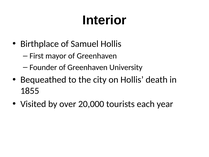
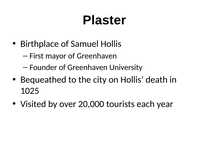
Interior: Interior -> Plaster
1855: 1855 -> 1025
